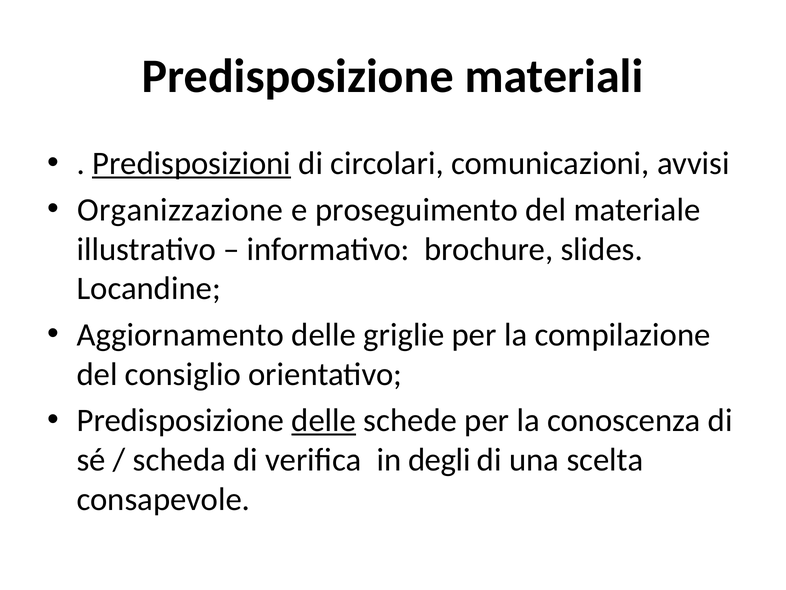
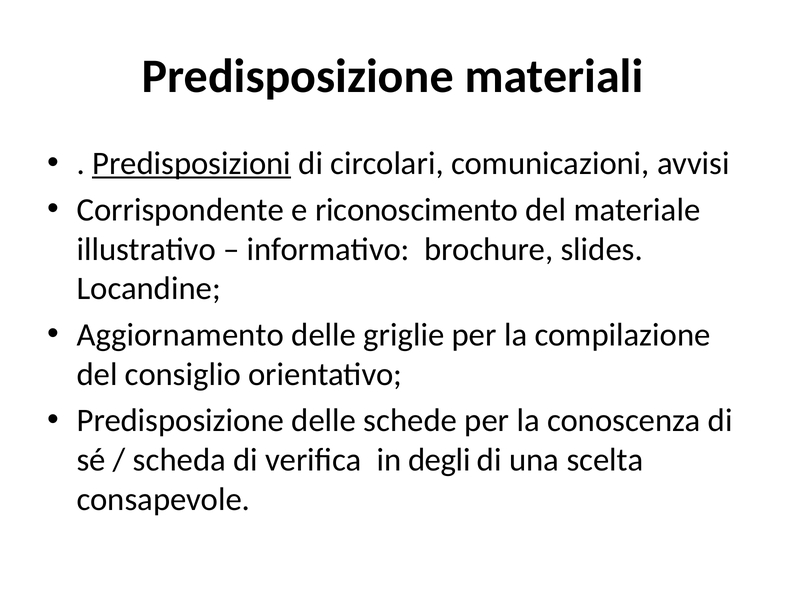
Organizzazione: Organizzazione -> Corrispondente
proseguimento: proseguimento -> riconoscimento
delle at (324, 420) underline: present -> none
